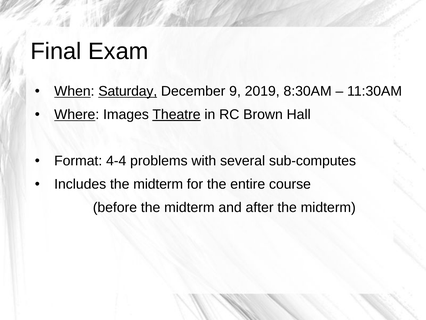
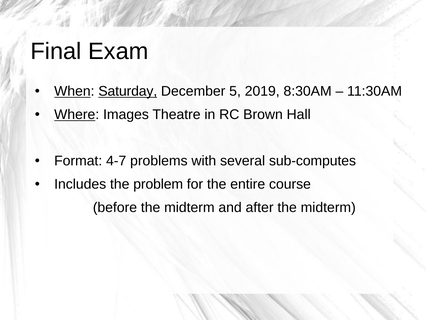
9: 9 -> 5
Theatre underline: present -> none
4-4: 4-4 -> 4-7
Includes the midterm: midterm -> problem
